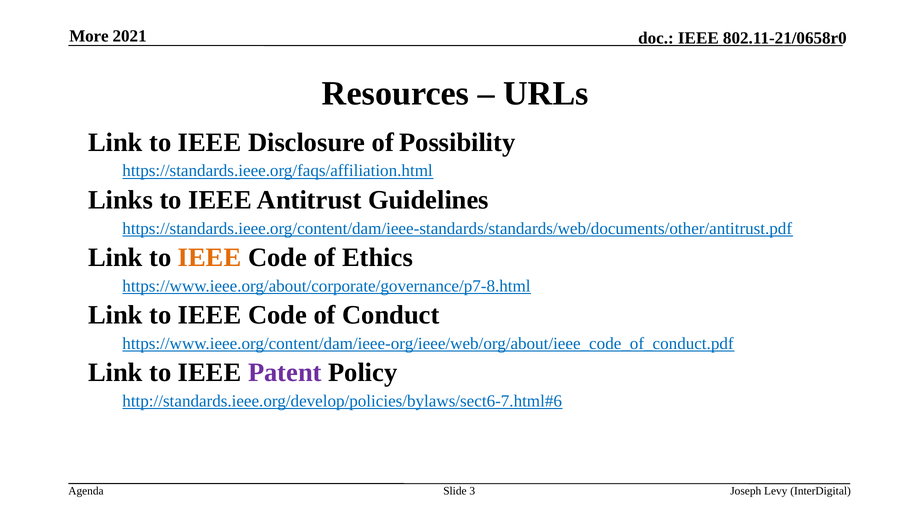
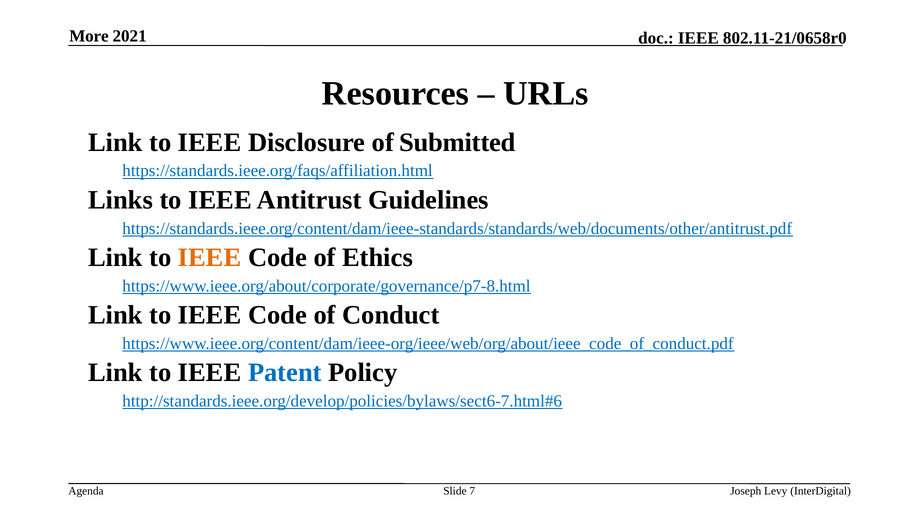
Possibility: Possibility -> Submitted
Patent colour: purple -> blue
3: 3 -> 7
